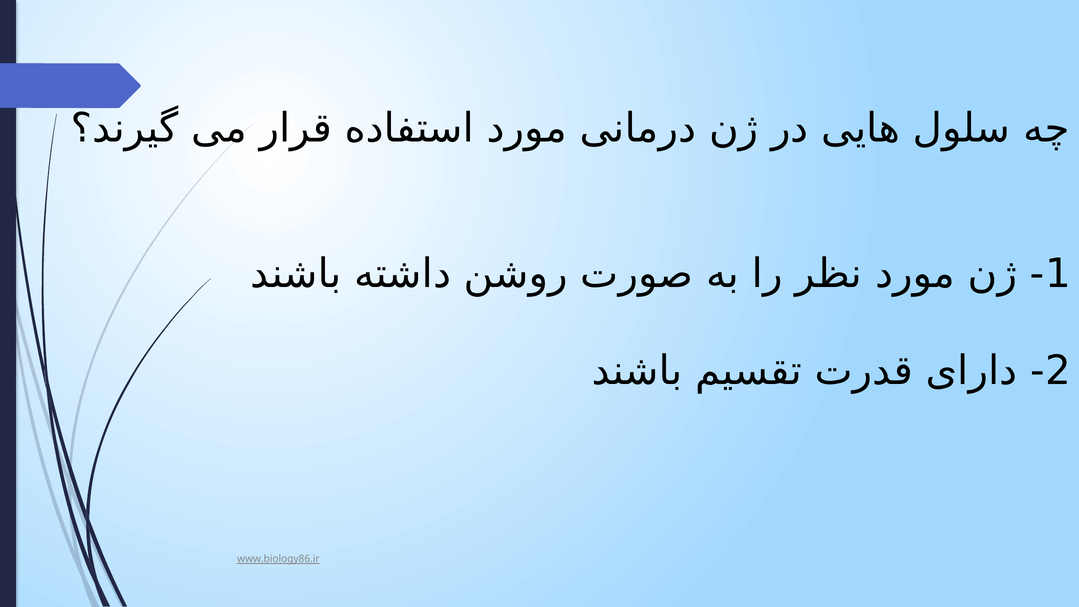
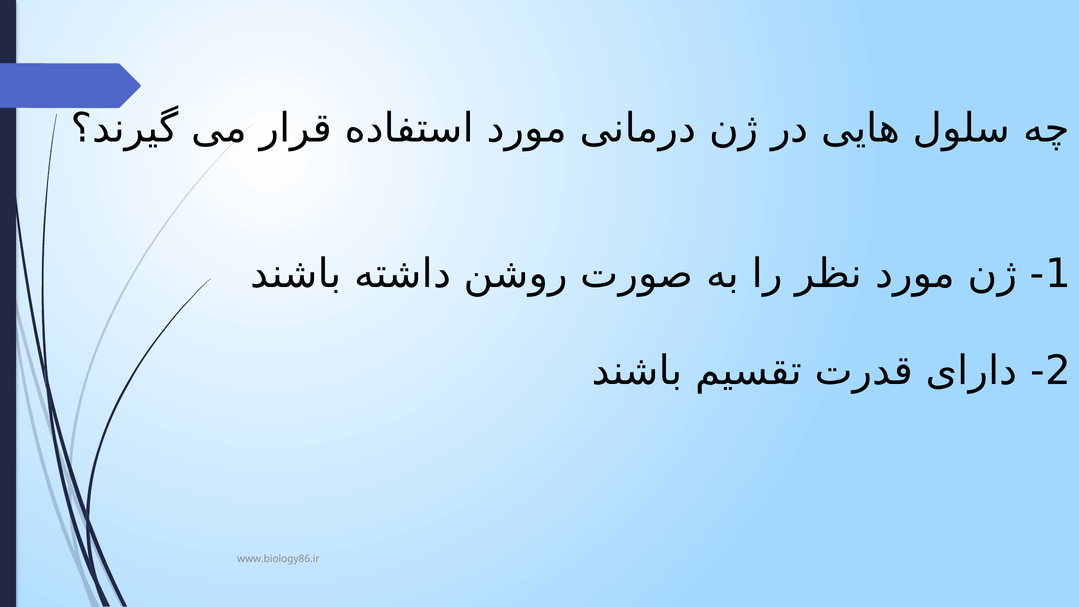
www.biology86.ir underline: present -> none
